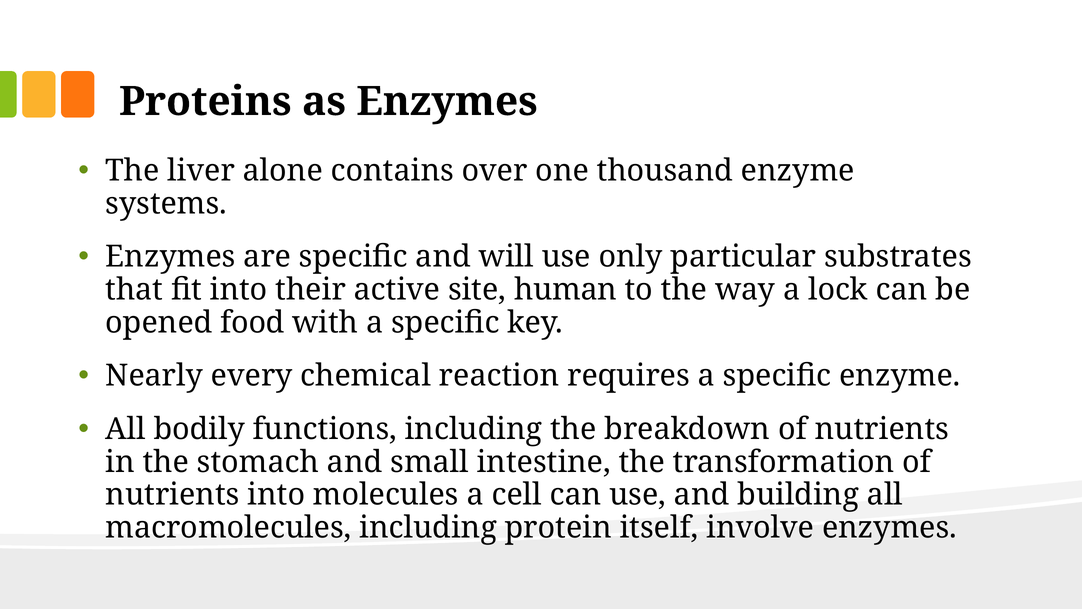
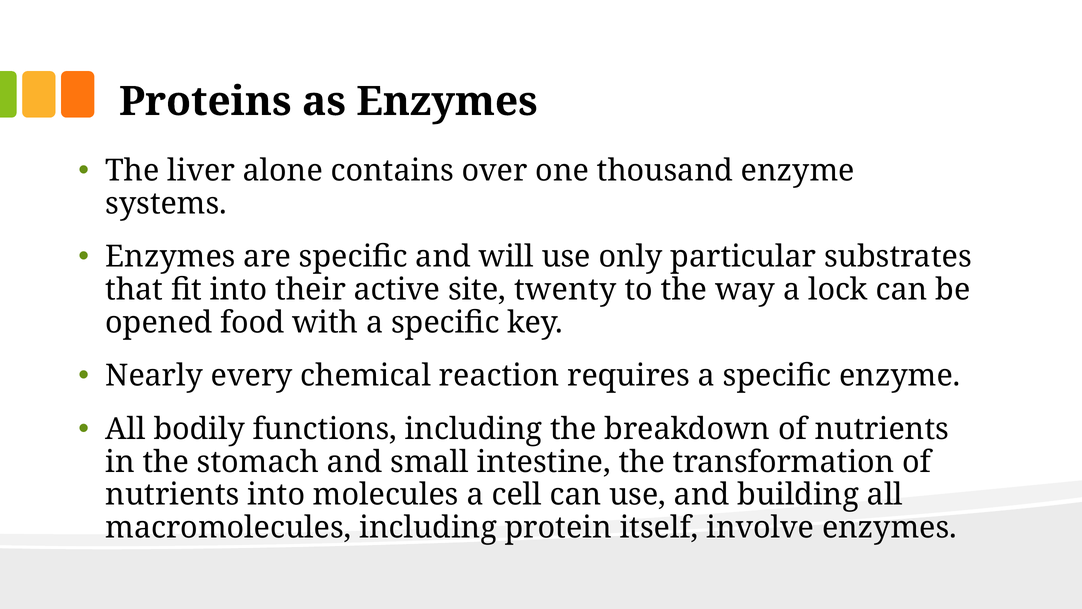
human: human -> twenty
